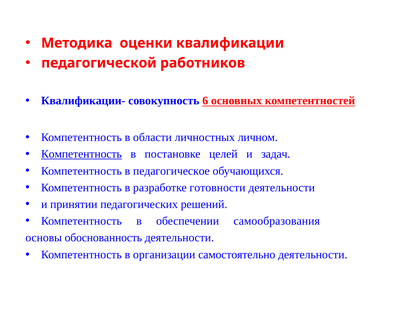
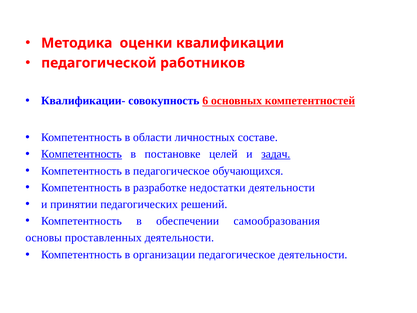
личном: личном -> составе
задач underline: none -> present
готовности: готовности -> недостатки
обоснованность: обоснованность -> проставленных
организации самостоятельно: самостоятельно -> педагогическое
